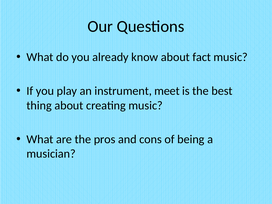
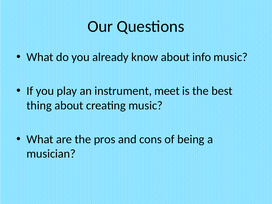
fact: fact -> info
